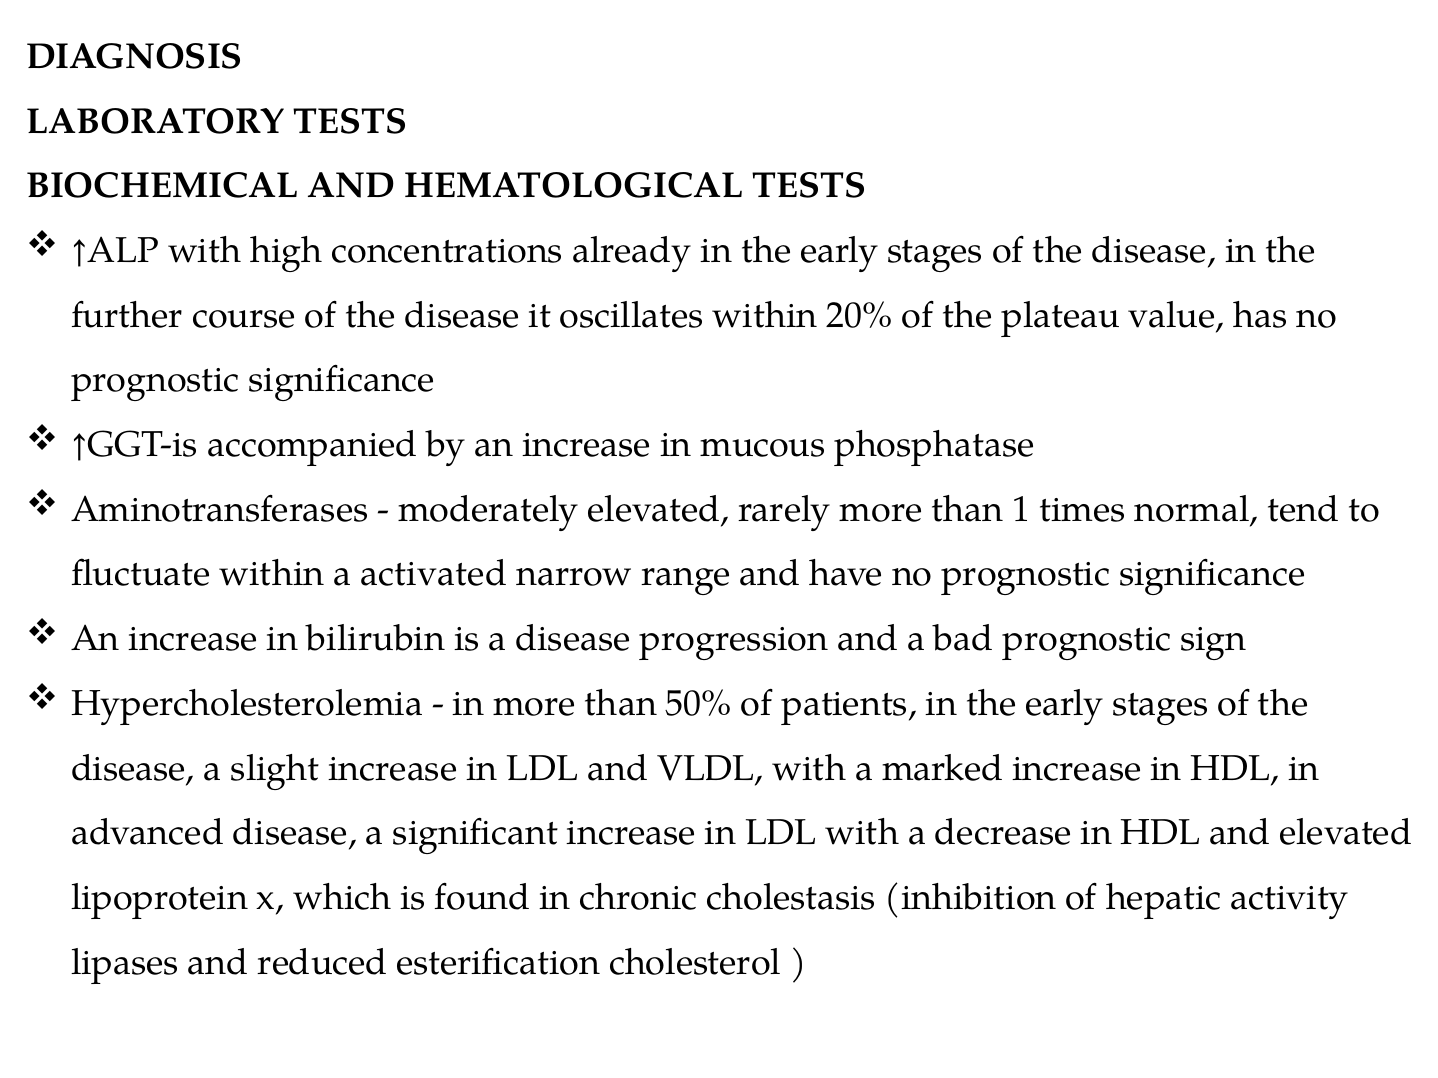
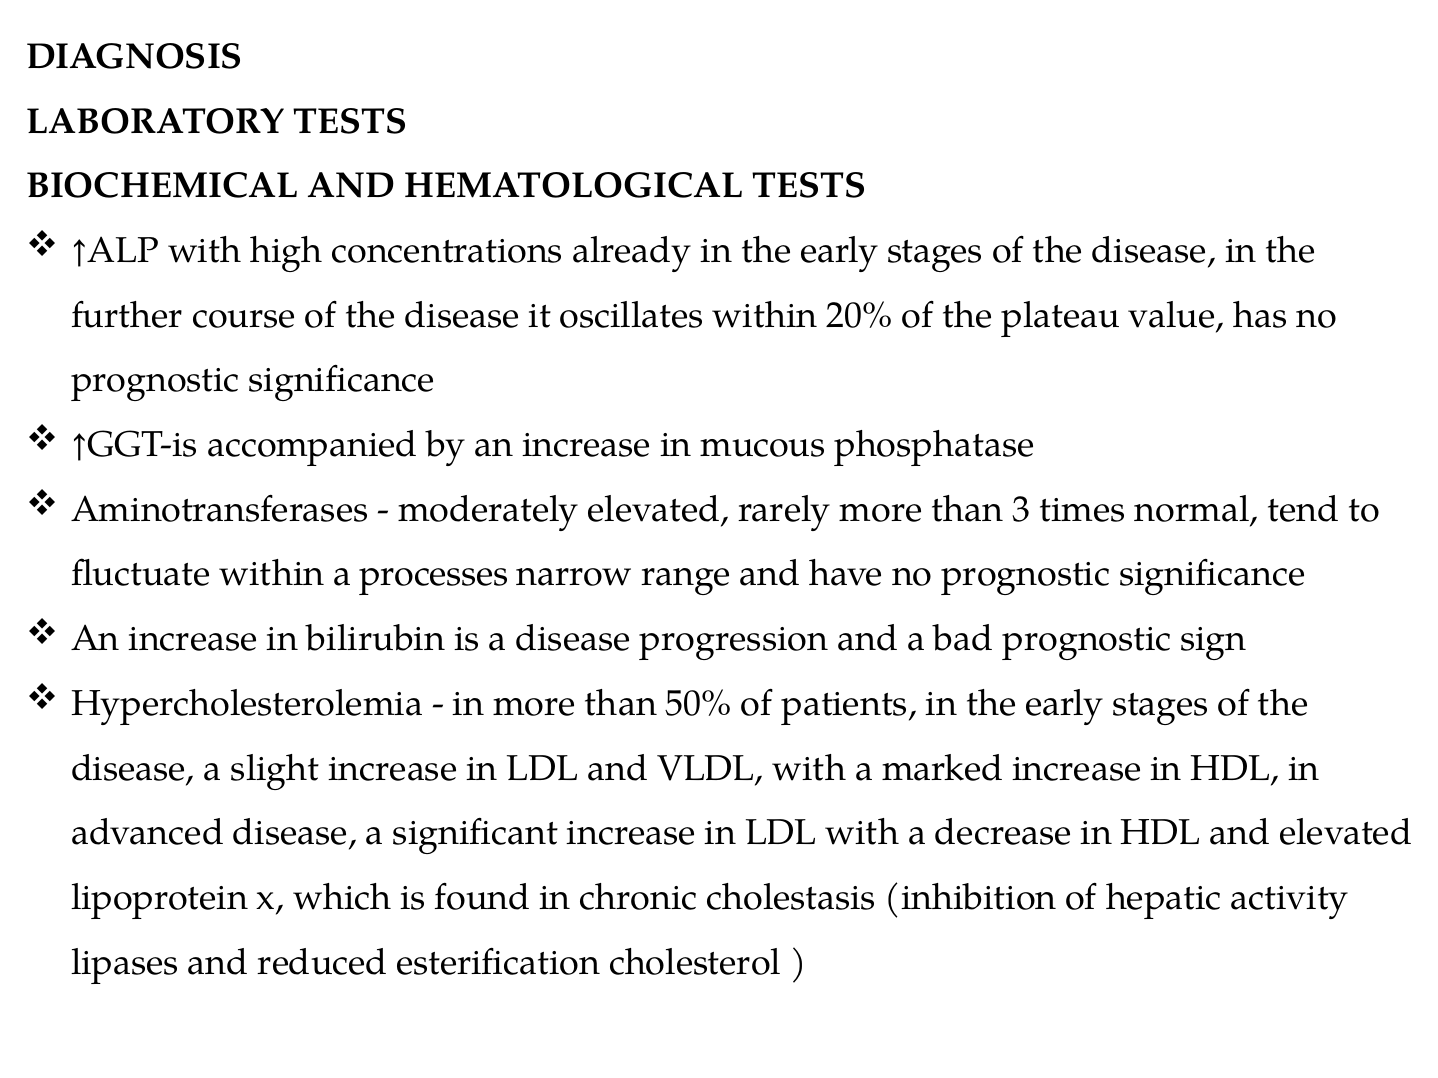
1: 1 -> 3
activated: activated -> processes
